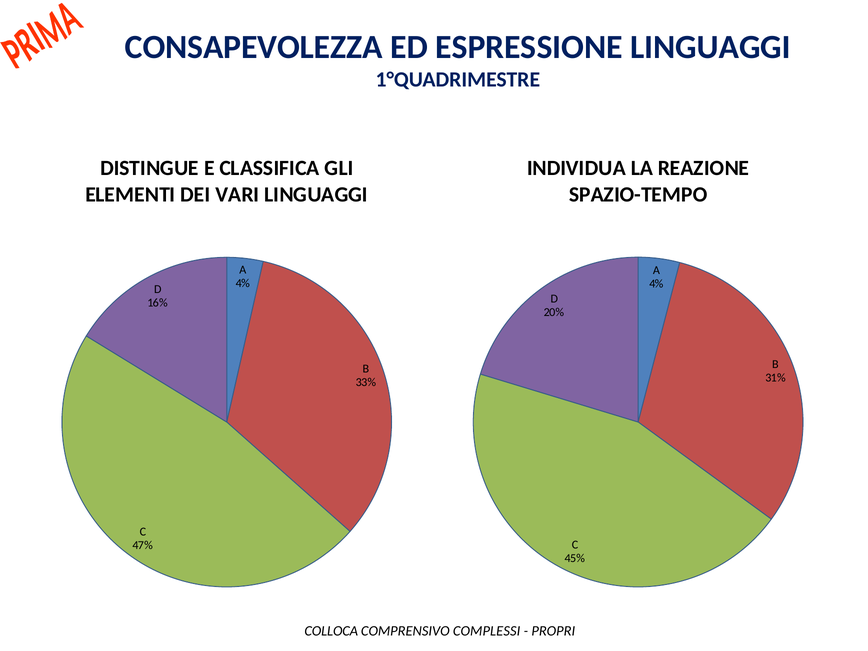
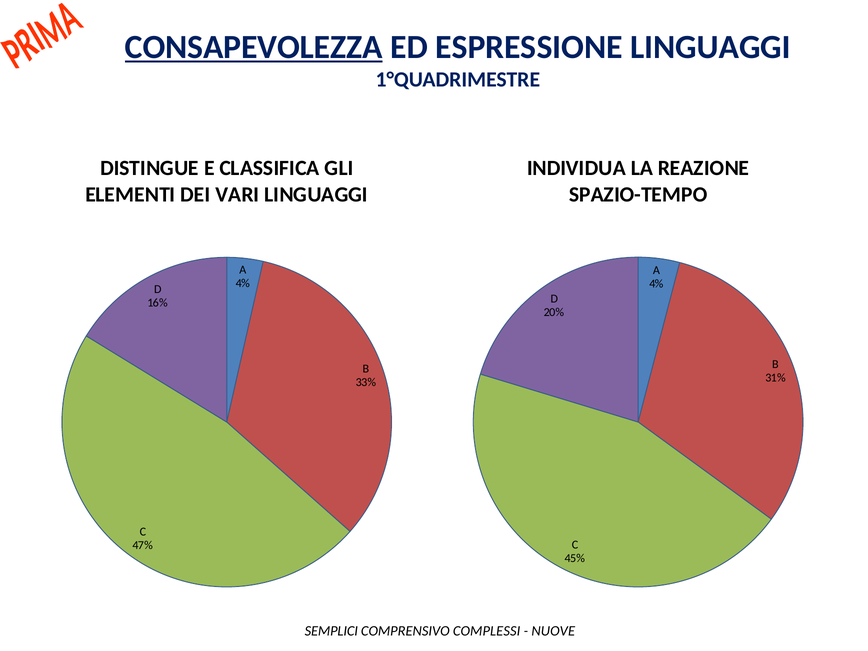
CONSAPEVOLEZZA underline: none -> present
COLLOCA: COLLOCA -> SEMPLICI
PROPRI: PROPRI -> NUOVE
